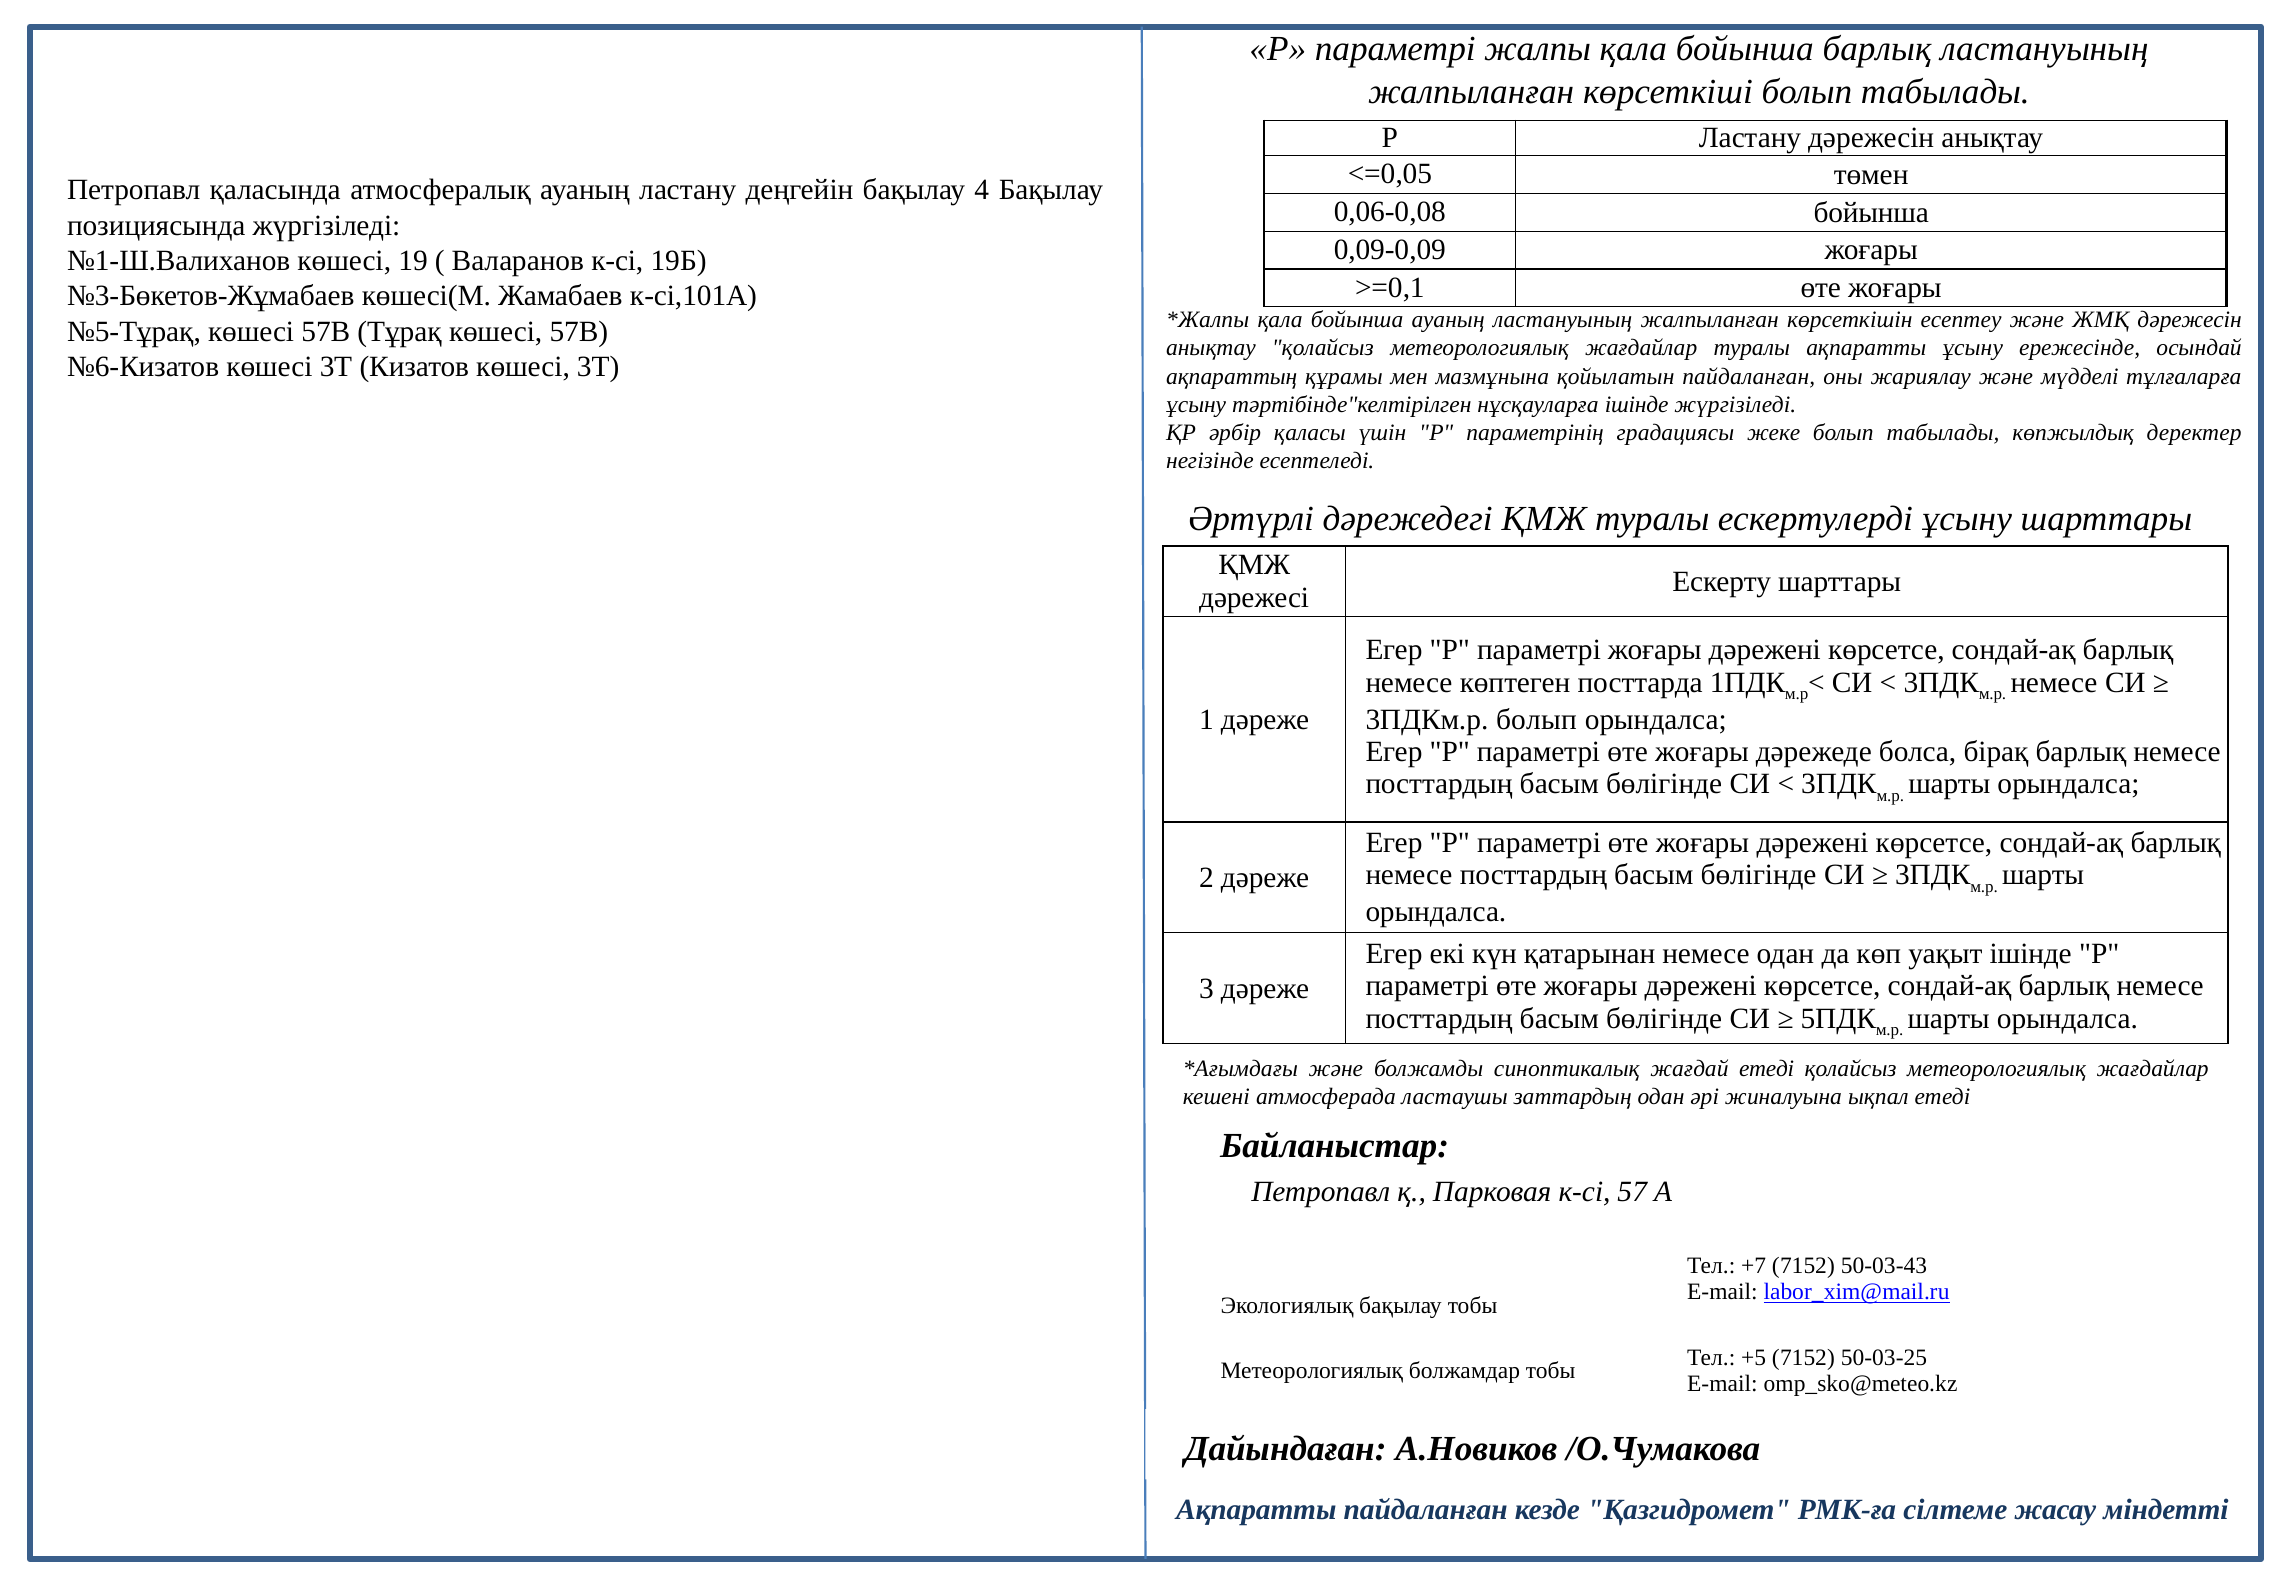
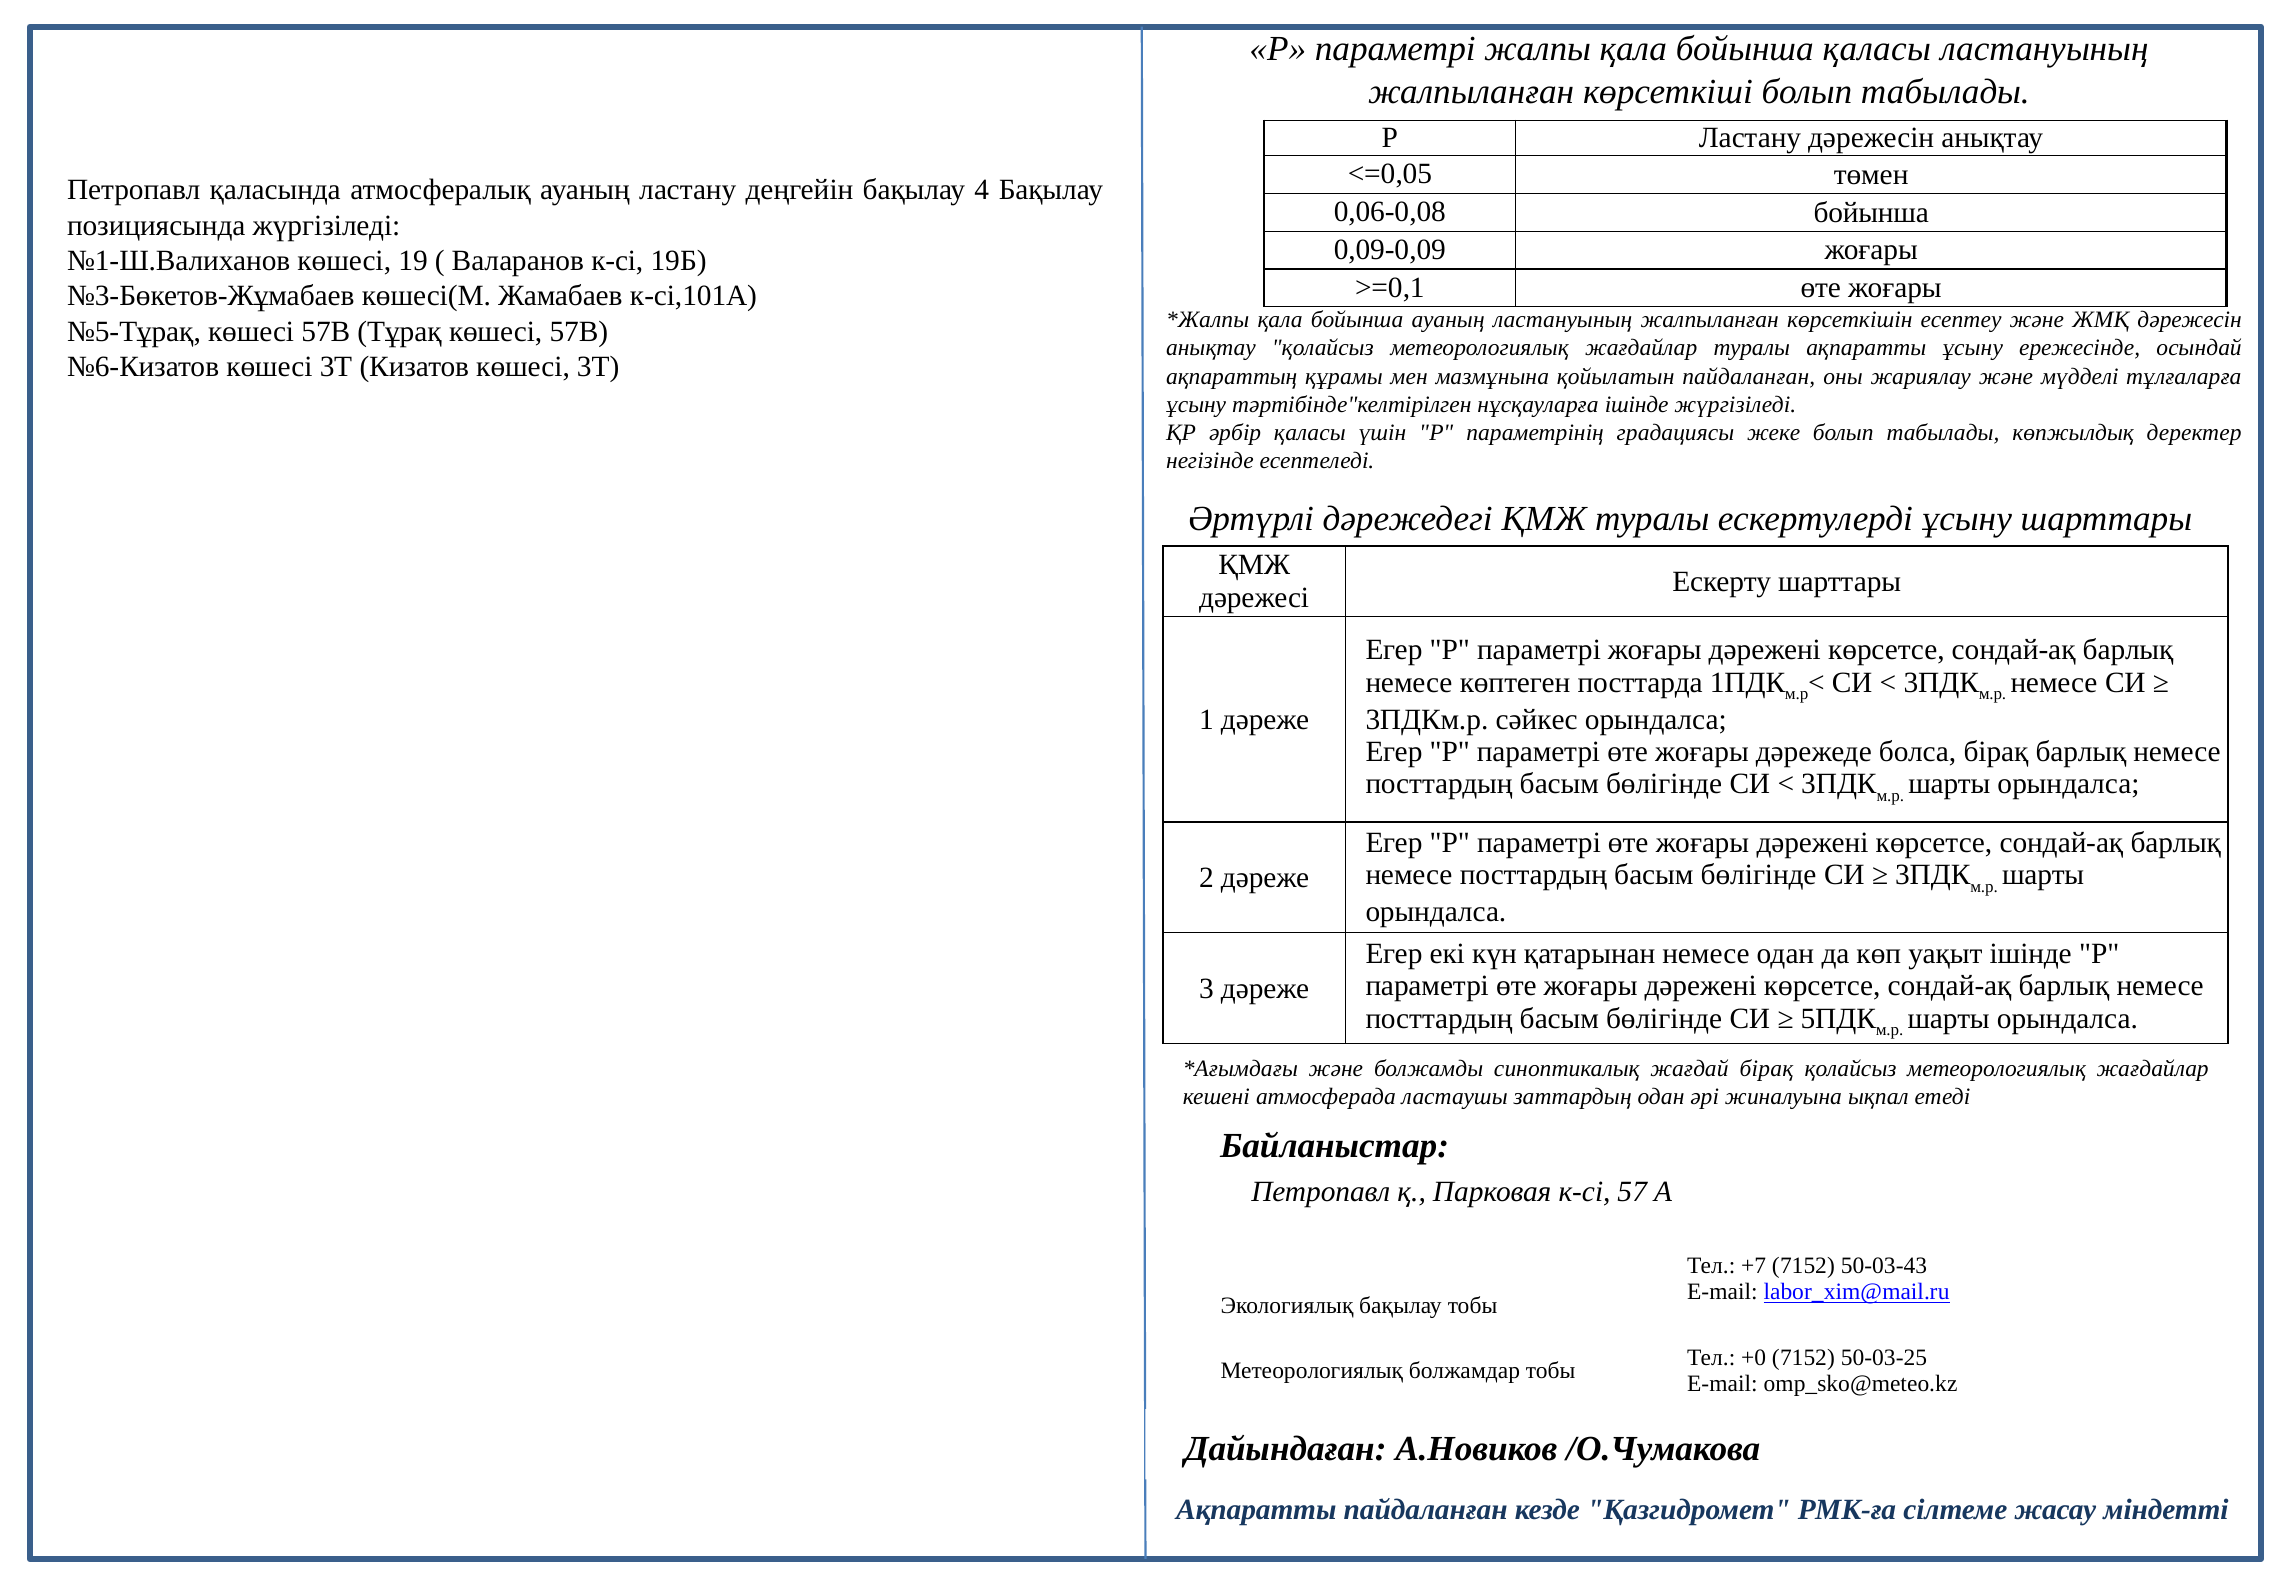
бойынша барлық: барлық -> қаласы
3ПДКм.р болып: болып -> сәйкес
жағдай етеді: етеді -> бірақ
+5: +5 -> +0
